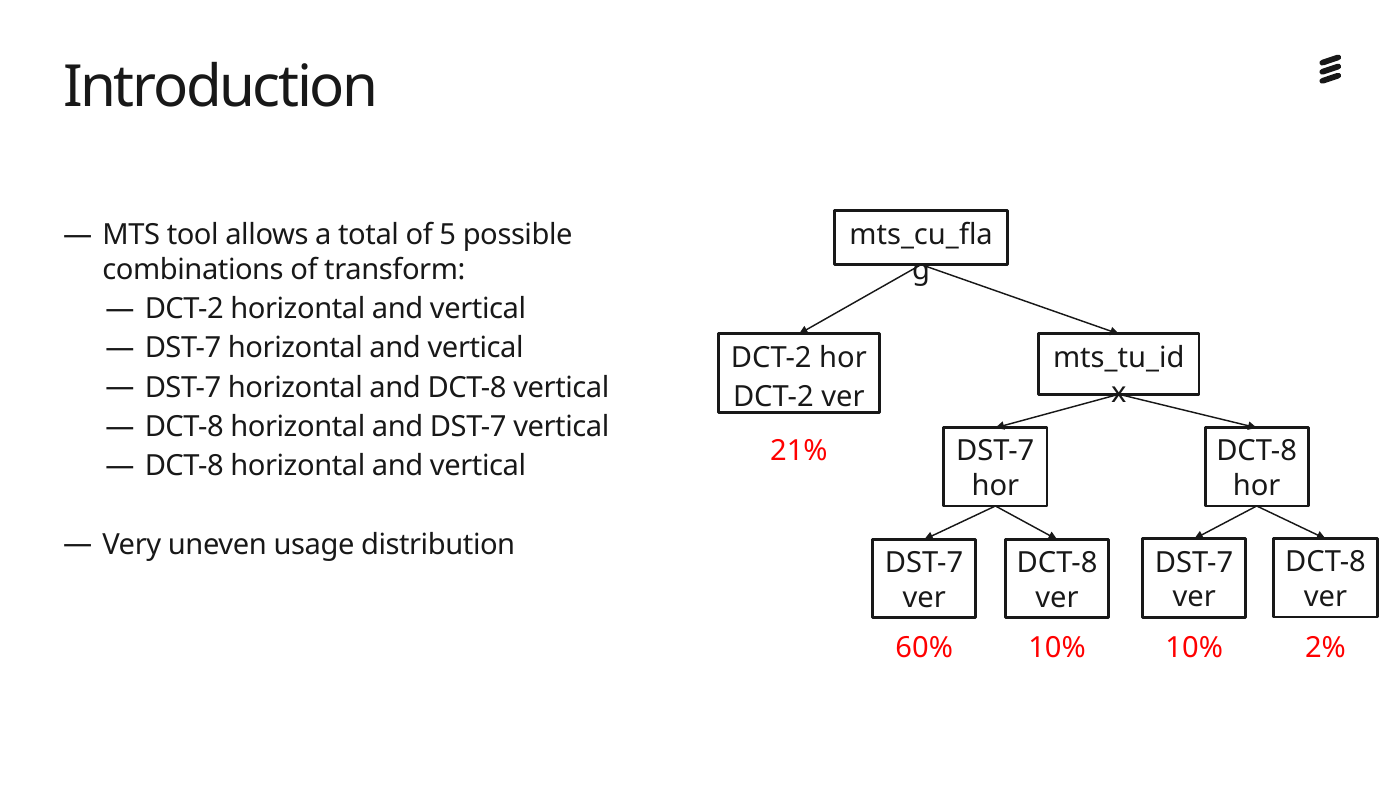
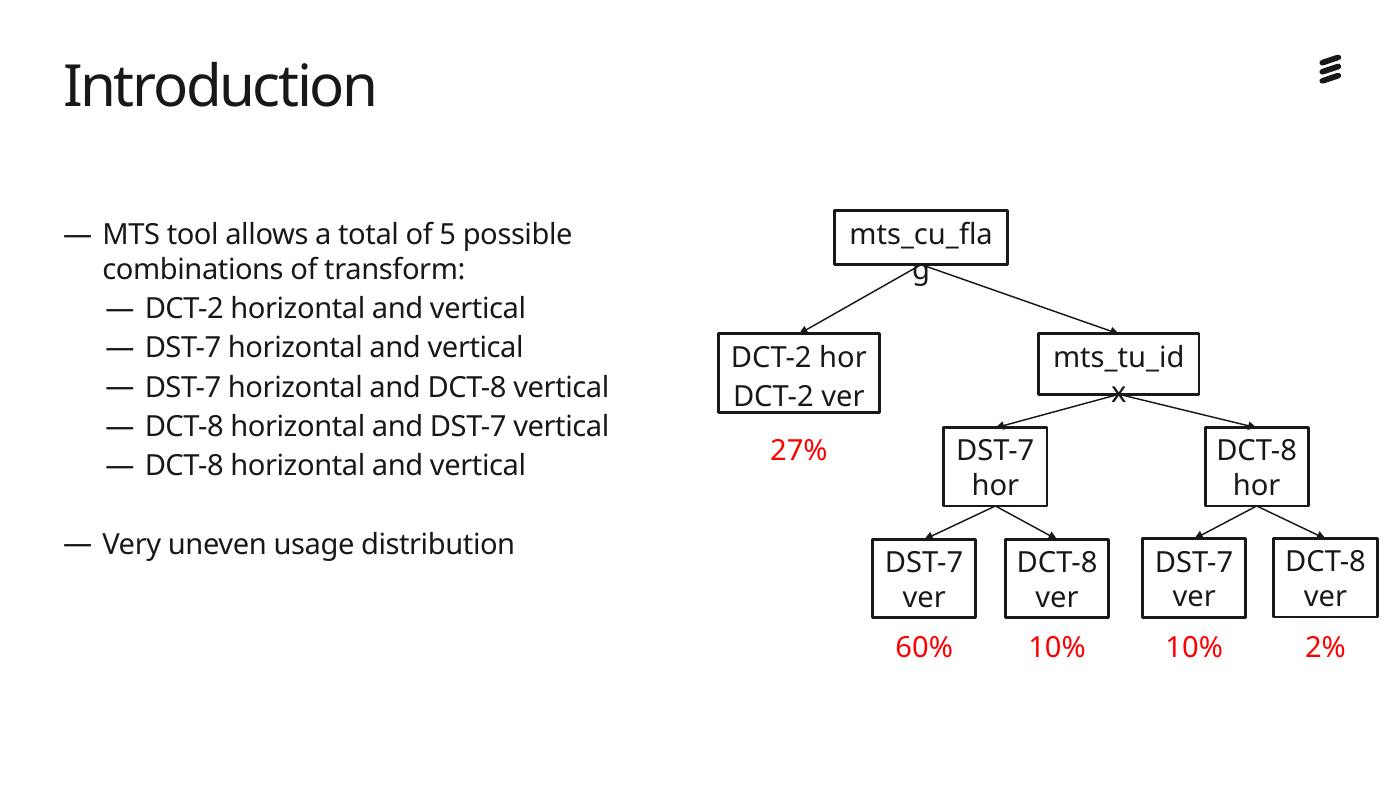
21%: 21% -> 27%
